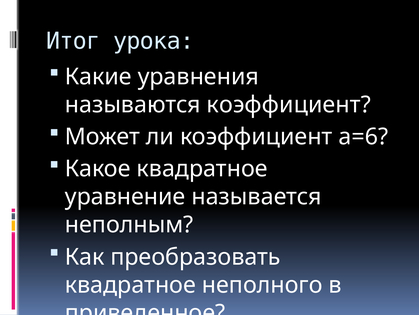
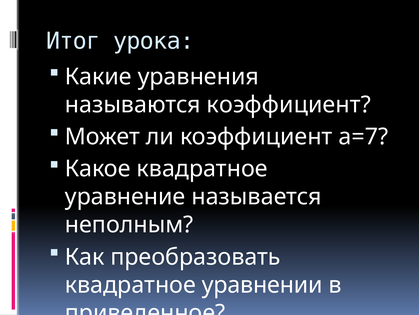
а=6: а=6 -> а=7
неполного: неполного -> уравнении
